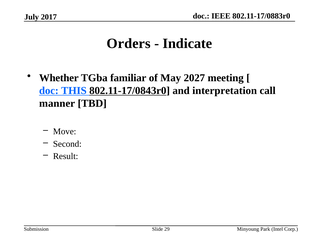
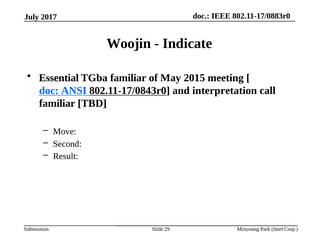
Orders: Orders -> Woojin
Whether: Whether -> Essential
2027: 2027 -> 2015
THIS: THIS -> ANSI
manner at (57, 103): manner -> familiar
